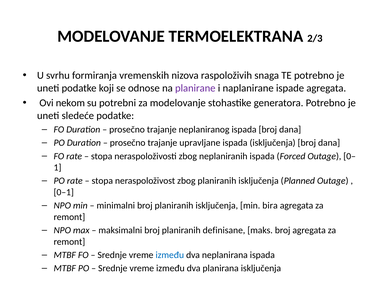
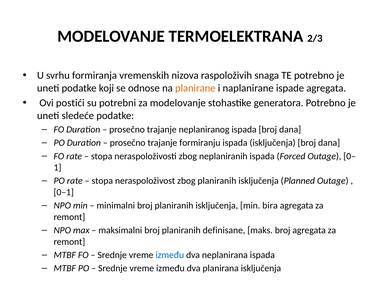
planirane colour: purple -> orange
nekom: nekom -> postići
upravljane: upravljane -> formiranju
